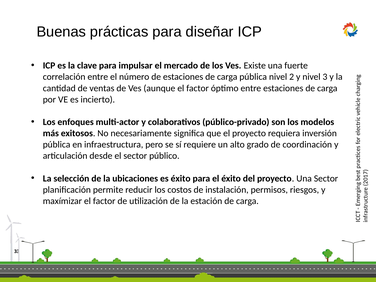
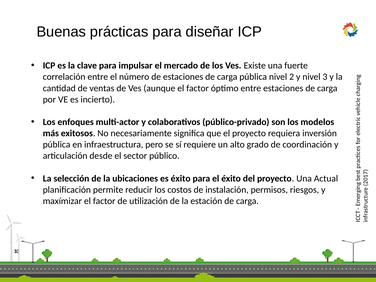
Una Sector: Sector -> Actual
